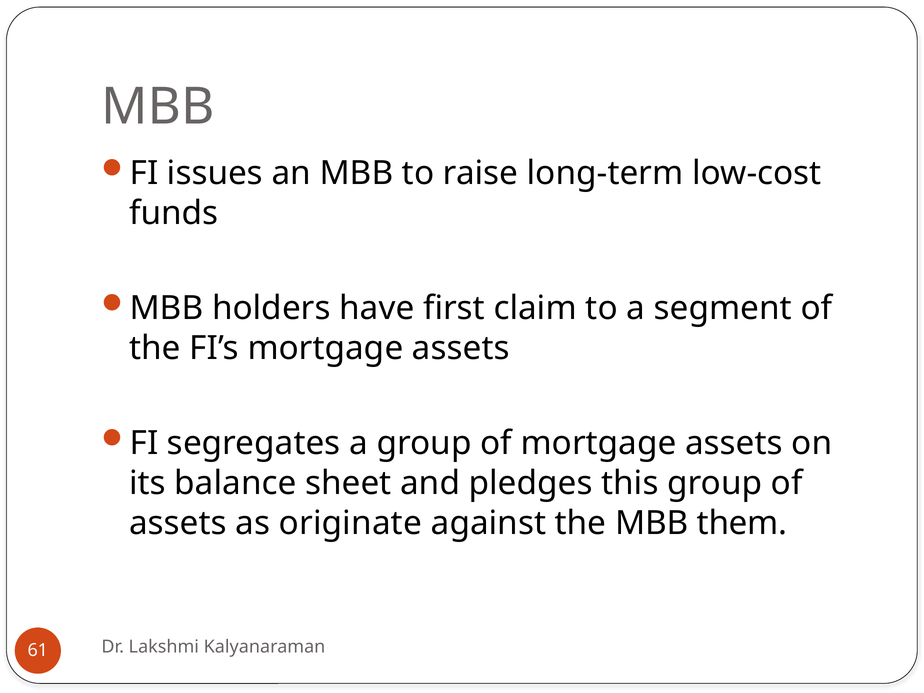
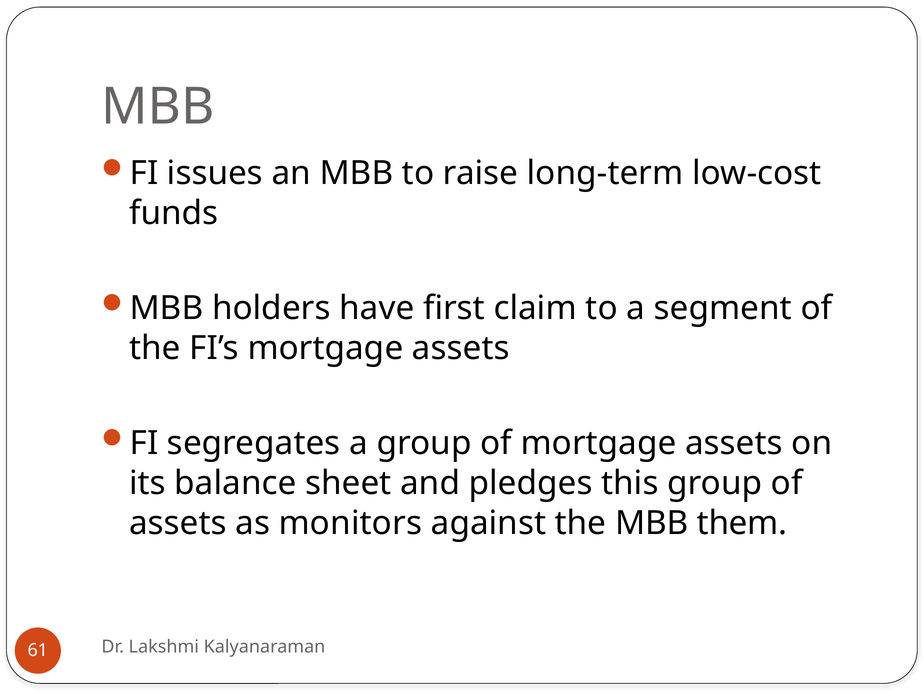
originate: originate -> monitors
